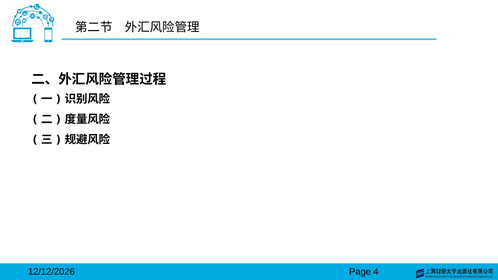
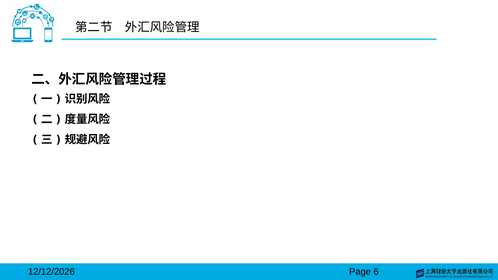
4: 4 -> 6
